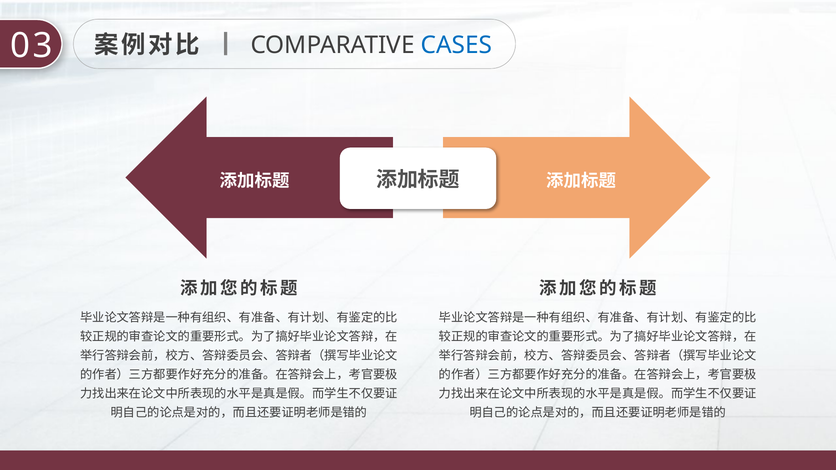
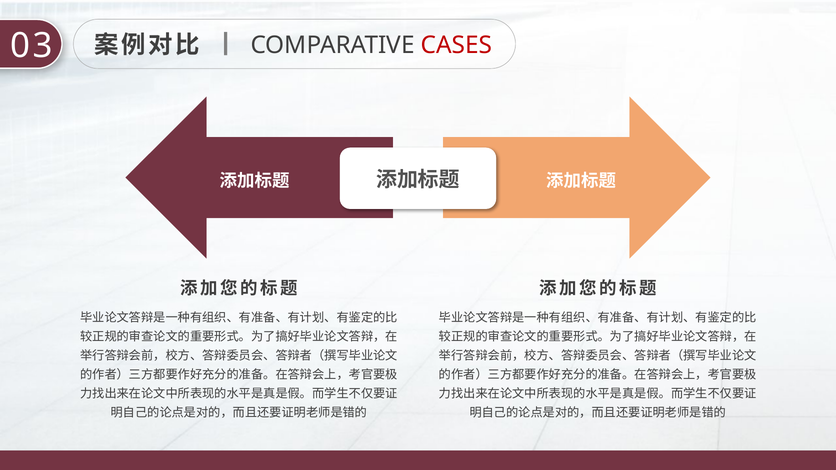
CASES colour: blue -> red
